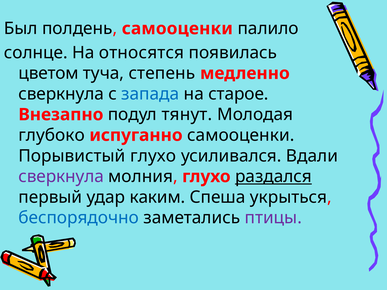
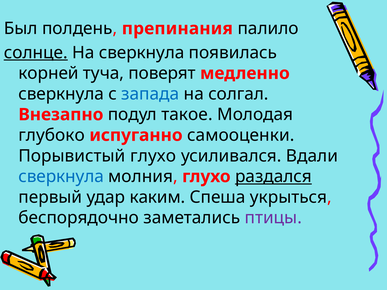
полдень самооценки: самооценки -> препинания
солнце underline: none -> present
На относятся: относятся -> сверкнула
цветом: цветом -> корней
степень: степень -> поверят
старое: старое -> солгал
тянут: тянут -> такое
сверкнула at (61, 177) colour: purple -> blue
беспорядочно colour: blue -> black
